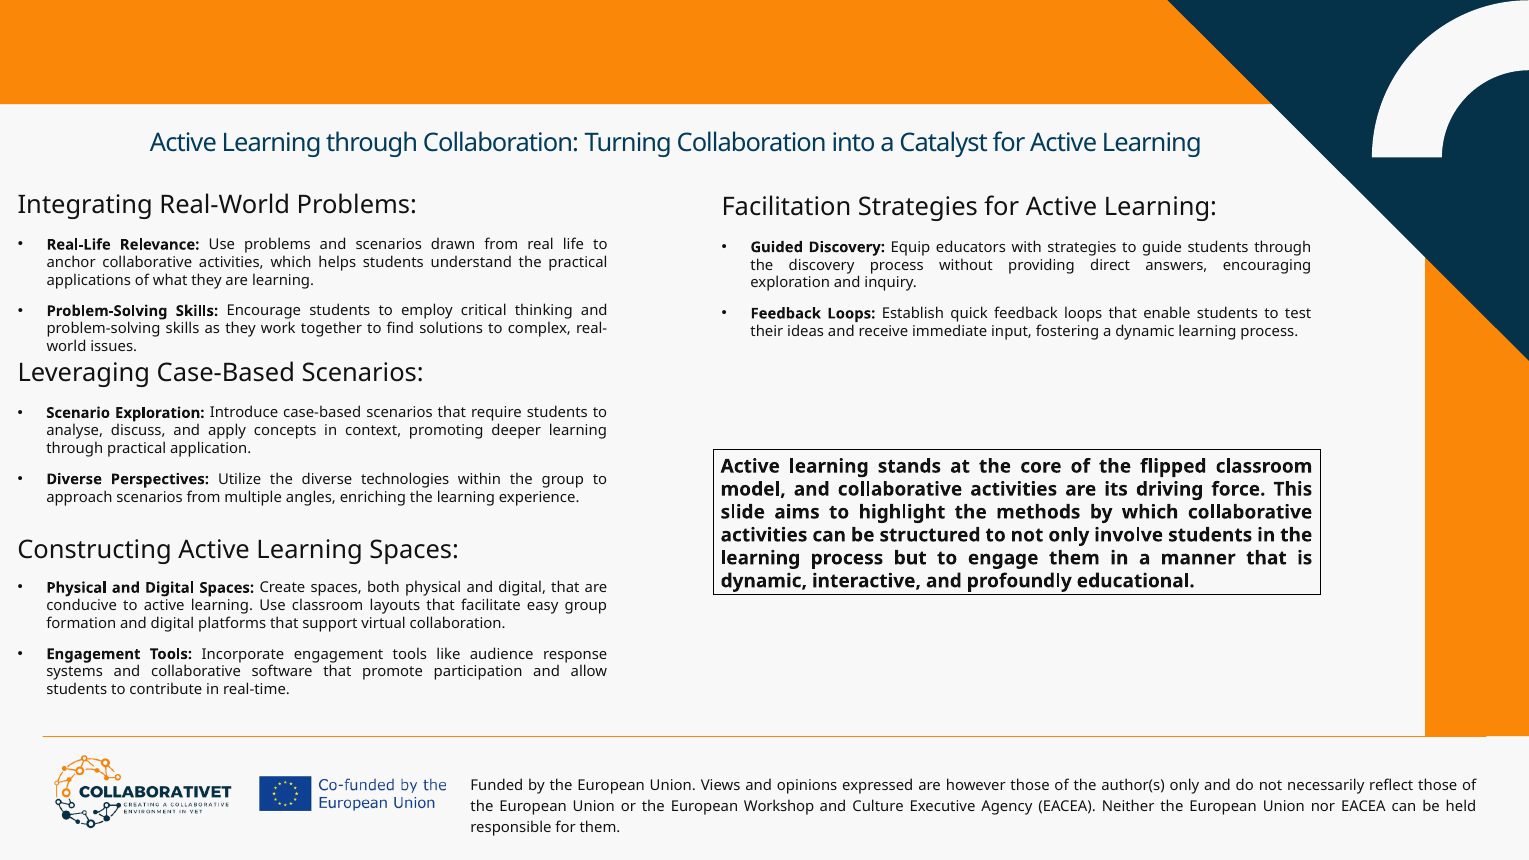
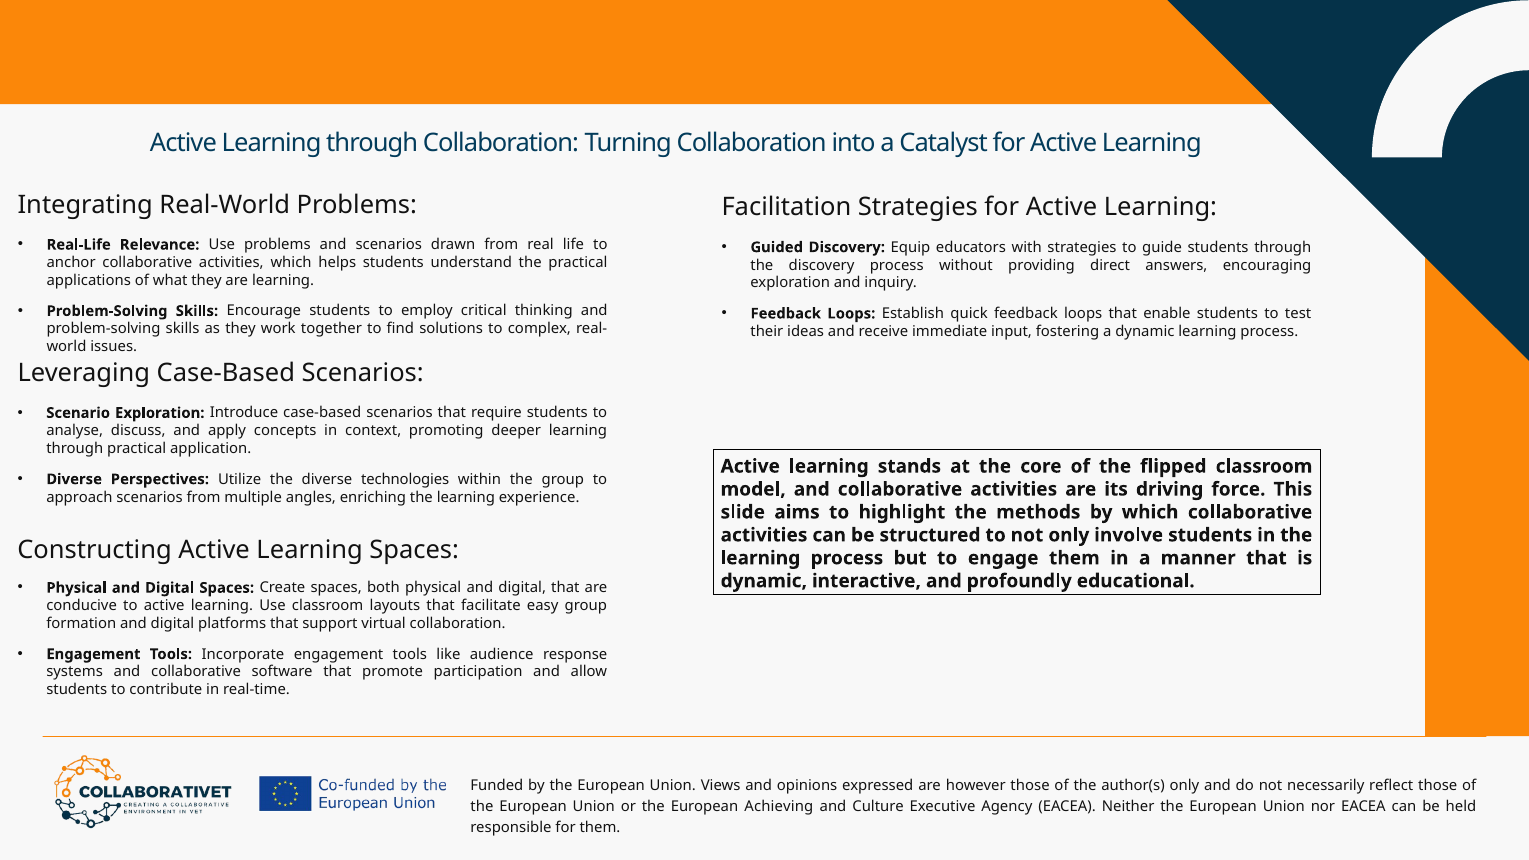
Workshop: Workshop -> Achieving
